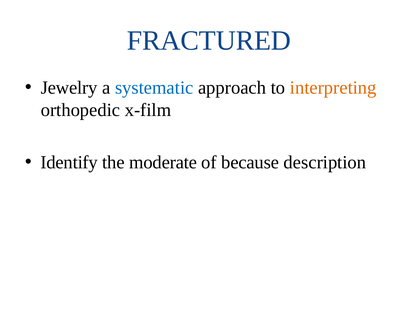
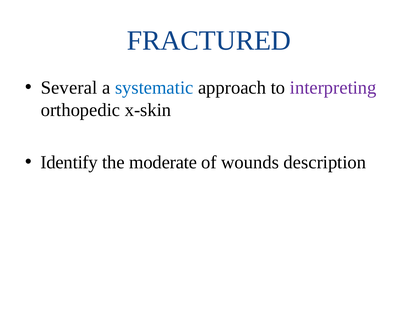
Jewelry: Jewelry -> Several
interpreting colour: orange -> purple
x-film: x-film -> x-skin
because: because -> wounds
